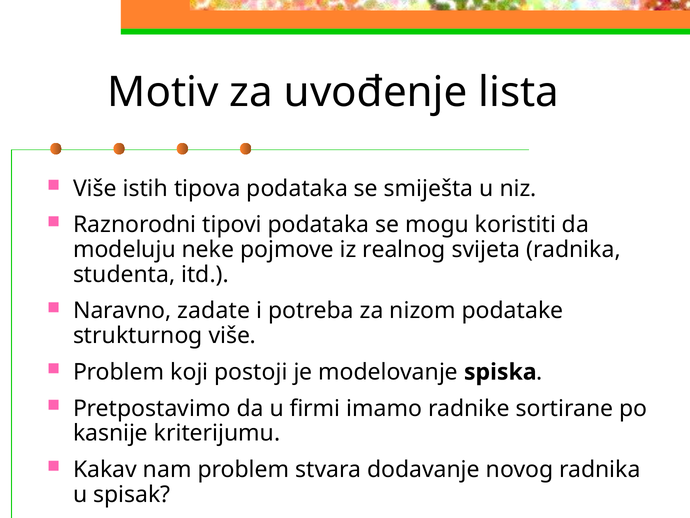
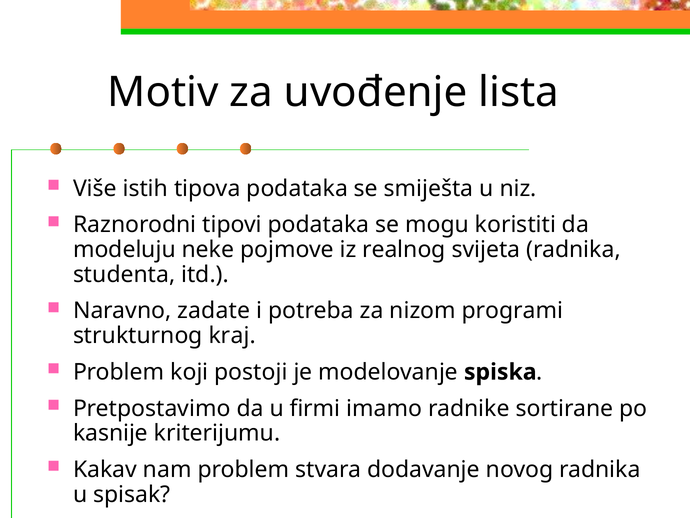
podatake: podatake -> programi
strukturnog više: više -> kraj
